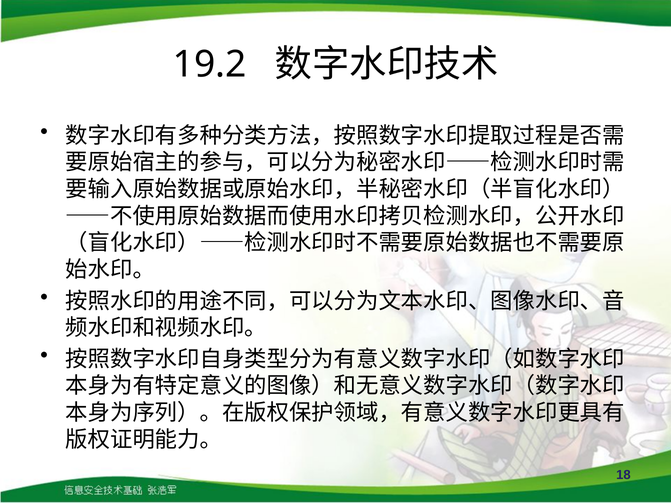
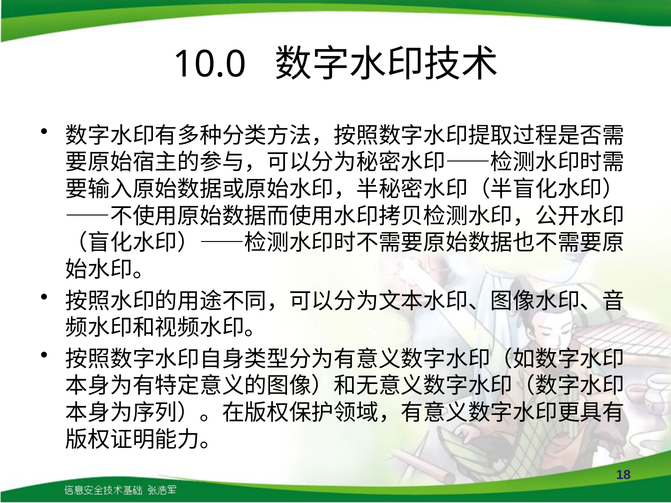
19.2: 19.2 -> 10.0
